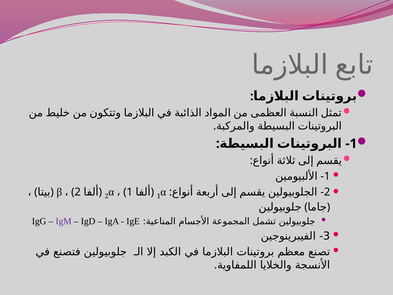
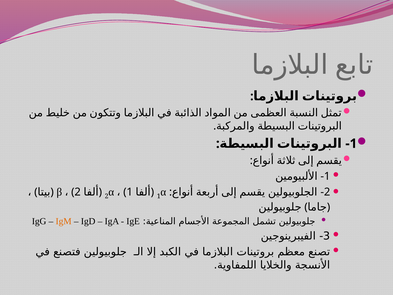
IgM colour: purple -> orange
